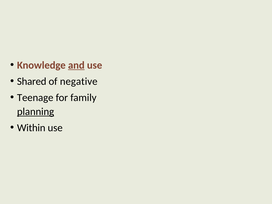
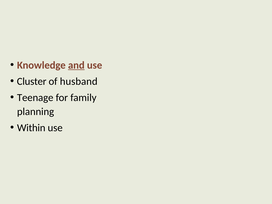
Shared: Shared -> Cluster
negative: negative -> husband
planning underline: present -> none
